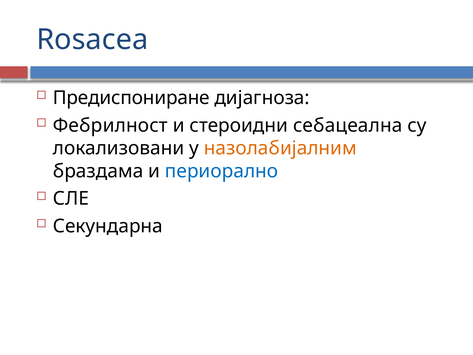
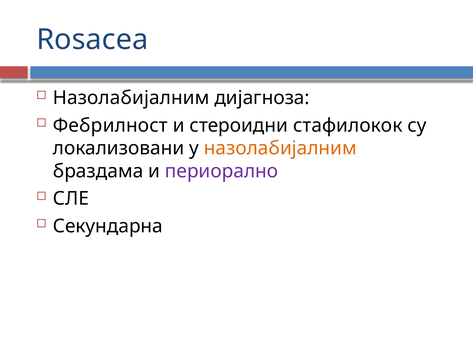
Предиспониране at (131, 98): Предиспониране -> Назолабијалним
себацеална: себацеална -> стафилокок
периорално colour: blue -> purple
